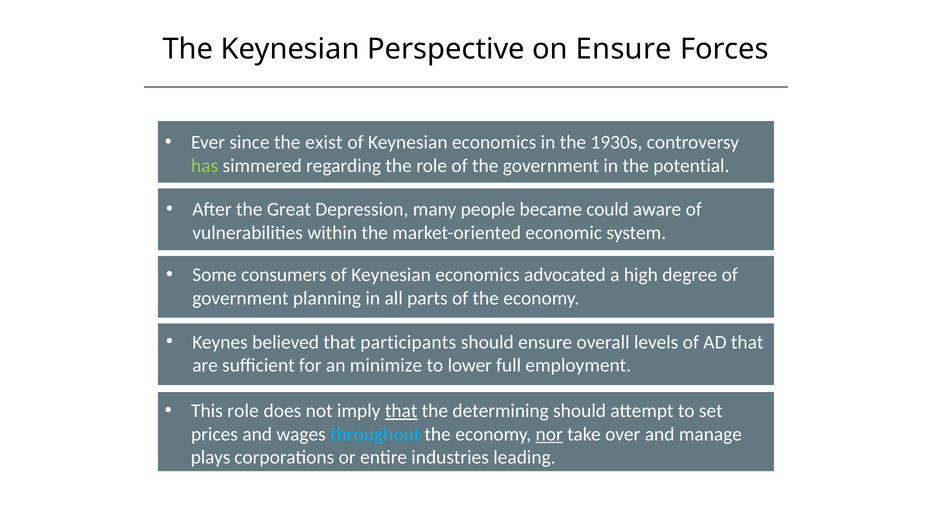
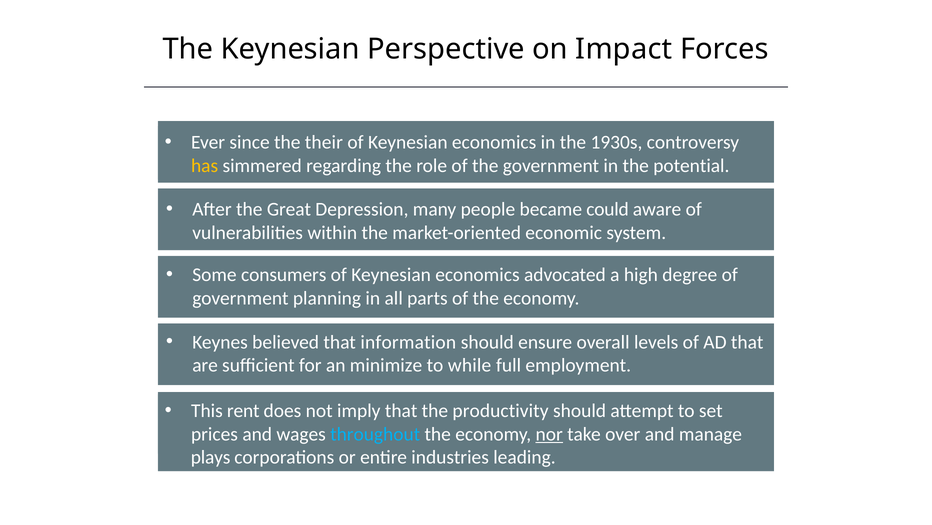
on Ensure: Ensure -> Impact
exist: exist -> their
has colour: light green -> yellow
participants: participants -> information
lower: lower -> while
This role: role -> rent
that at (401, 410) underline: present -> none
determining: determining -> productivity
